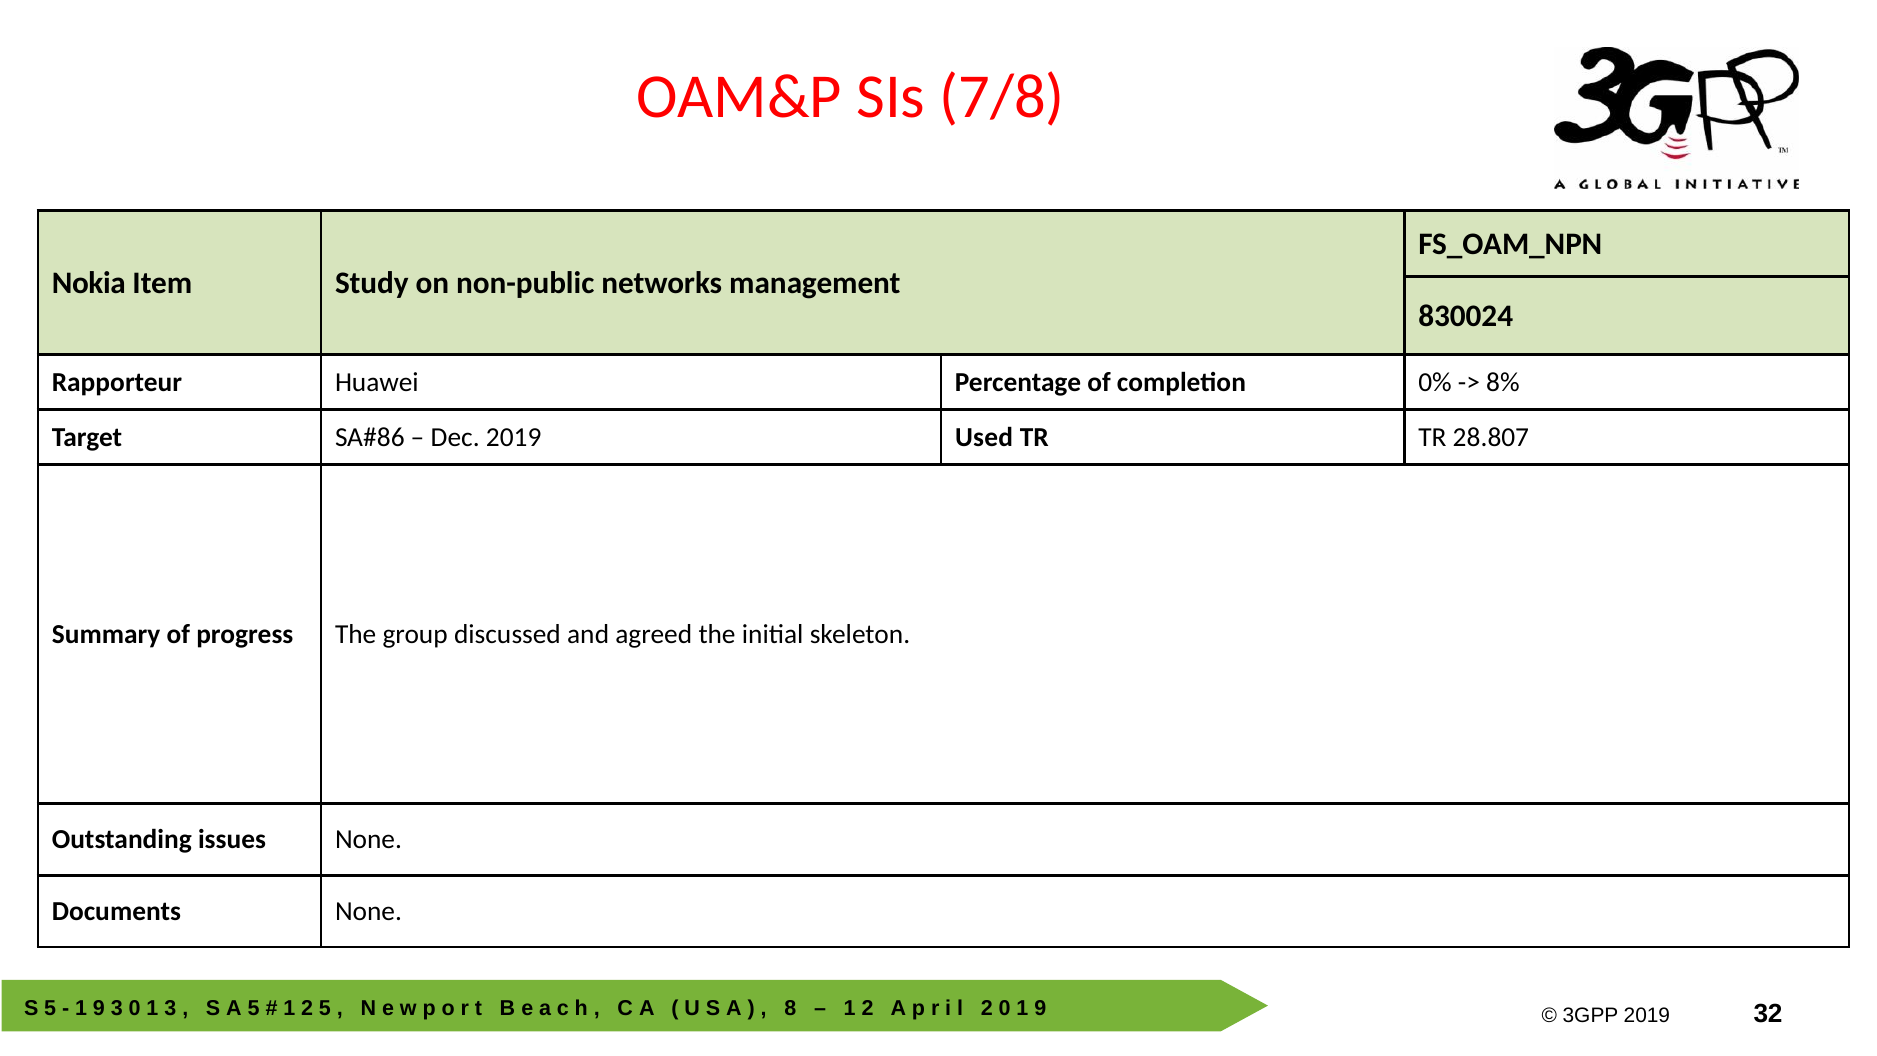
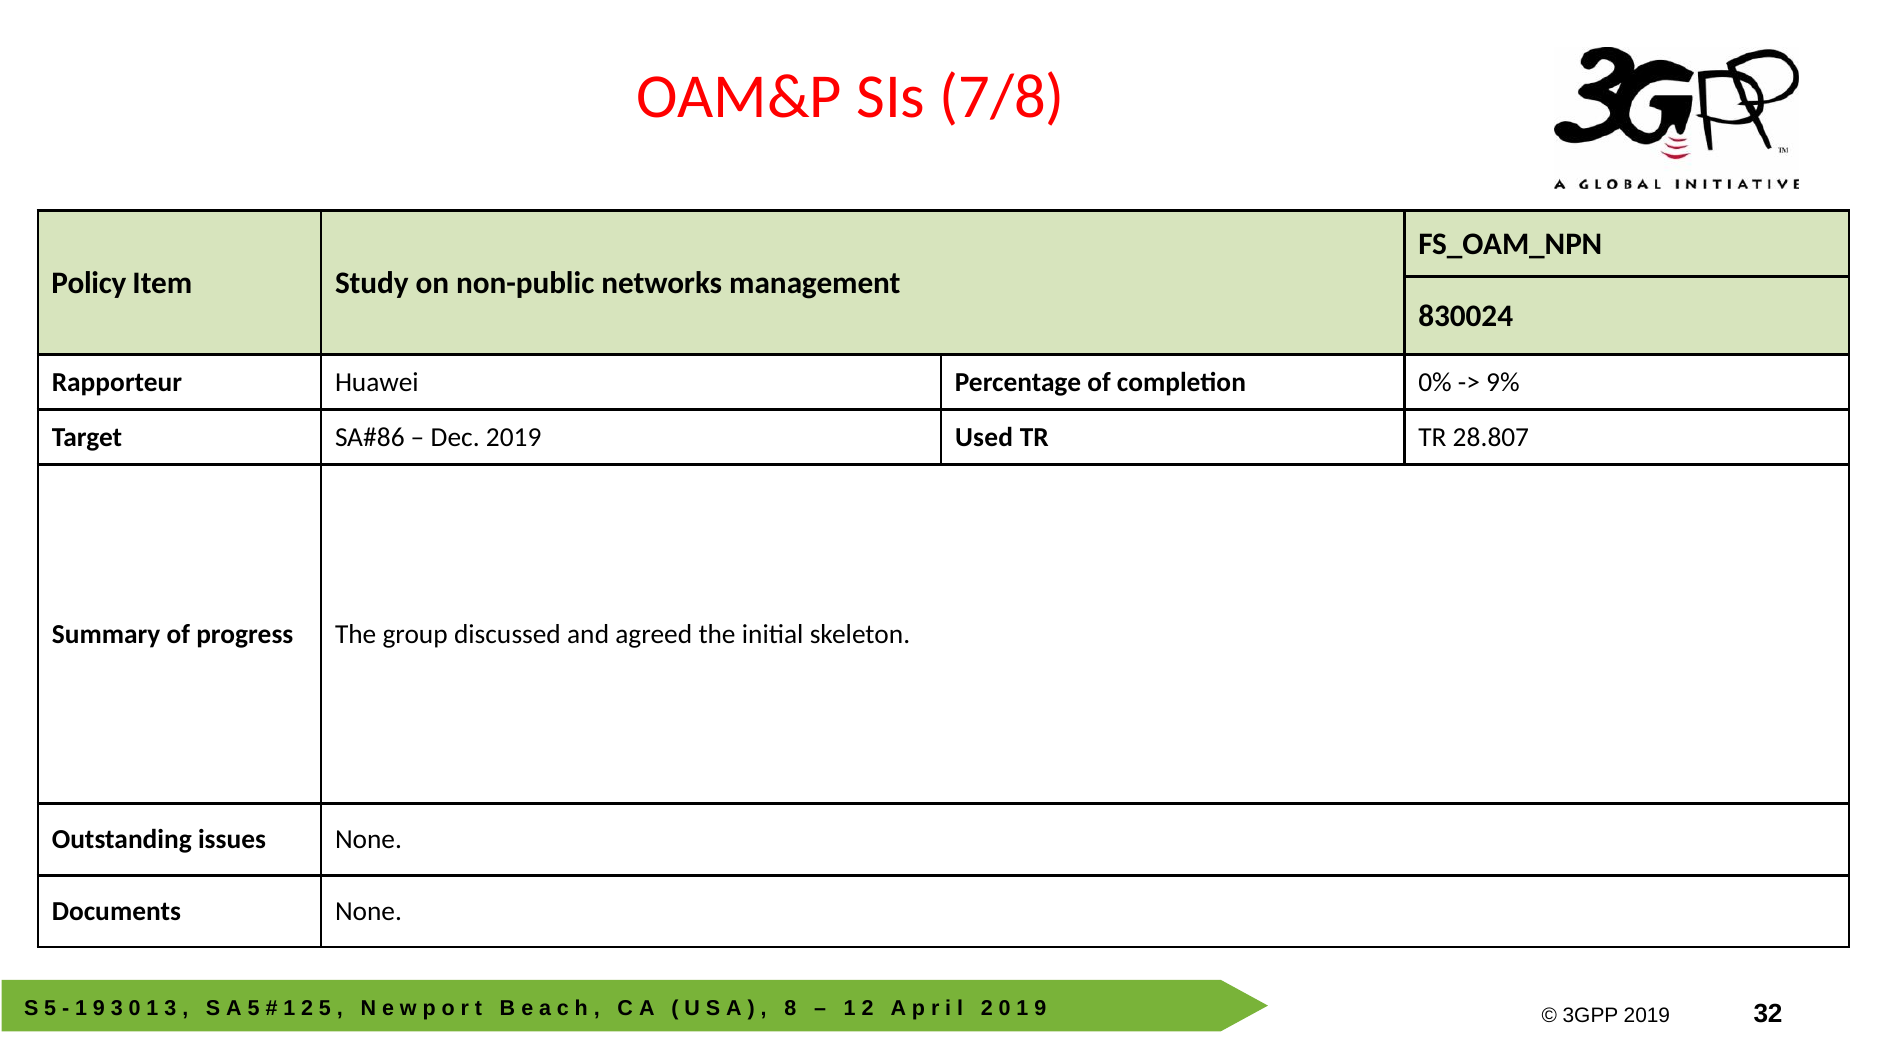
Nokia: Nokia -> Policy
8%: 8% -> 9%
